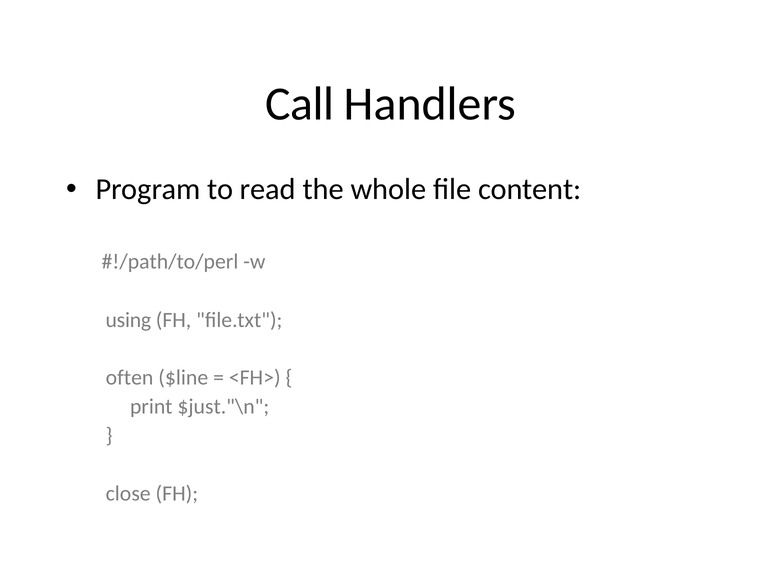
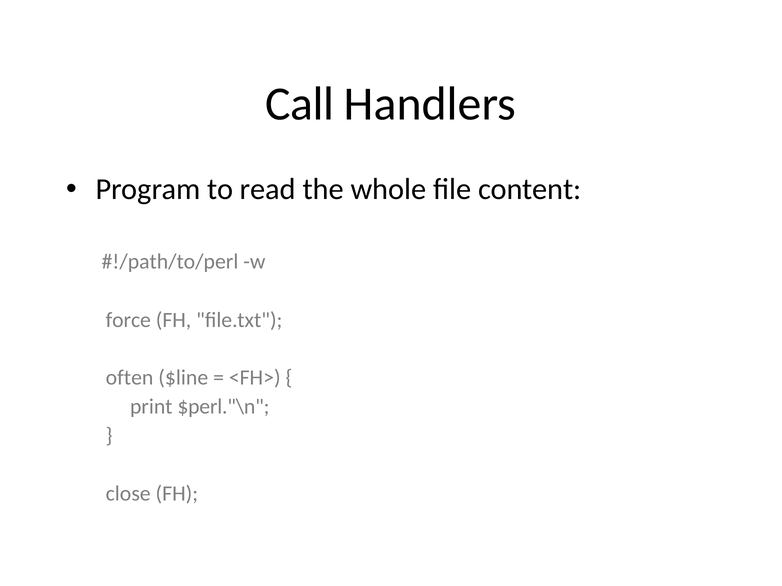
using: using -> force
$just."\n: $just."\n -> $perl."\n
